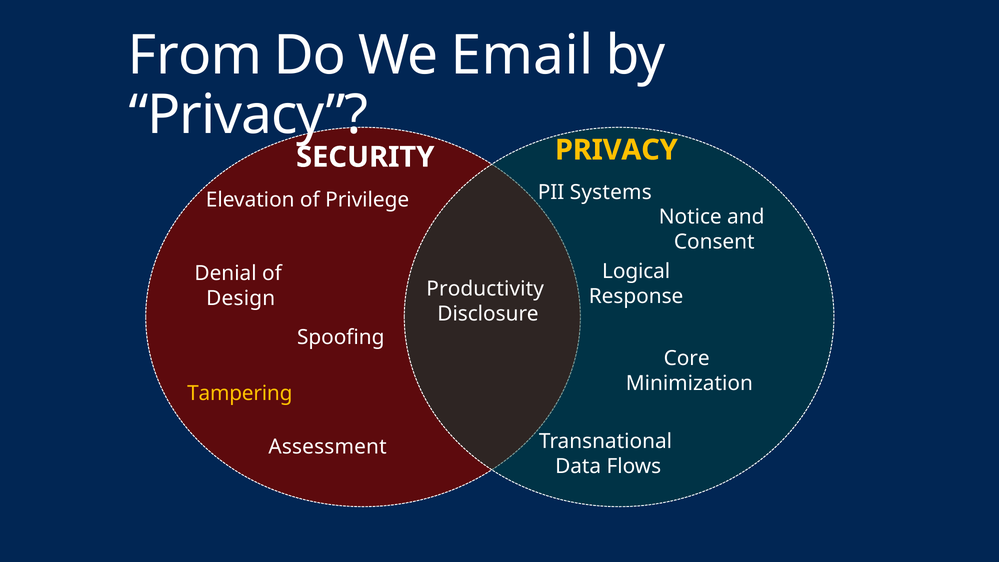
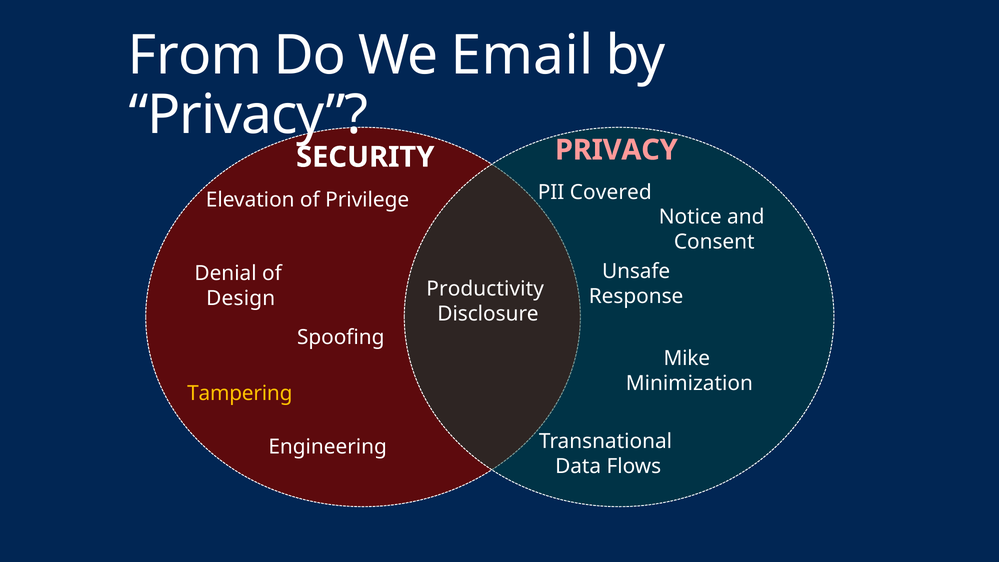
PRIVACY at (616, 150) colour: yellow -> pink
Systems: Systems -> Covered
Logical: Logical -> Unsafe
Core: Core -> Mike
Assessment: Assessment -> Engineering
